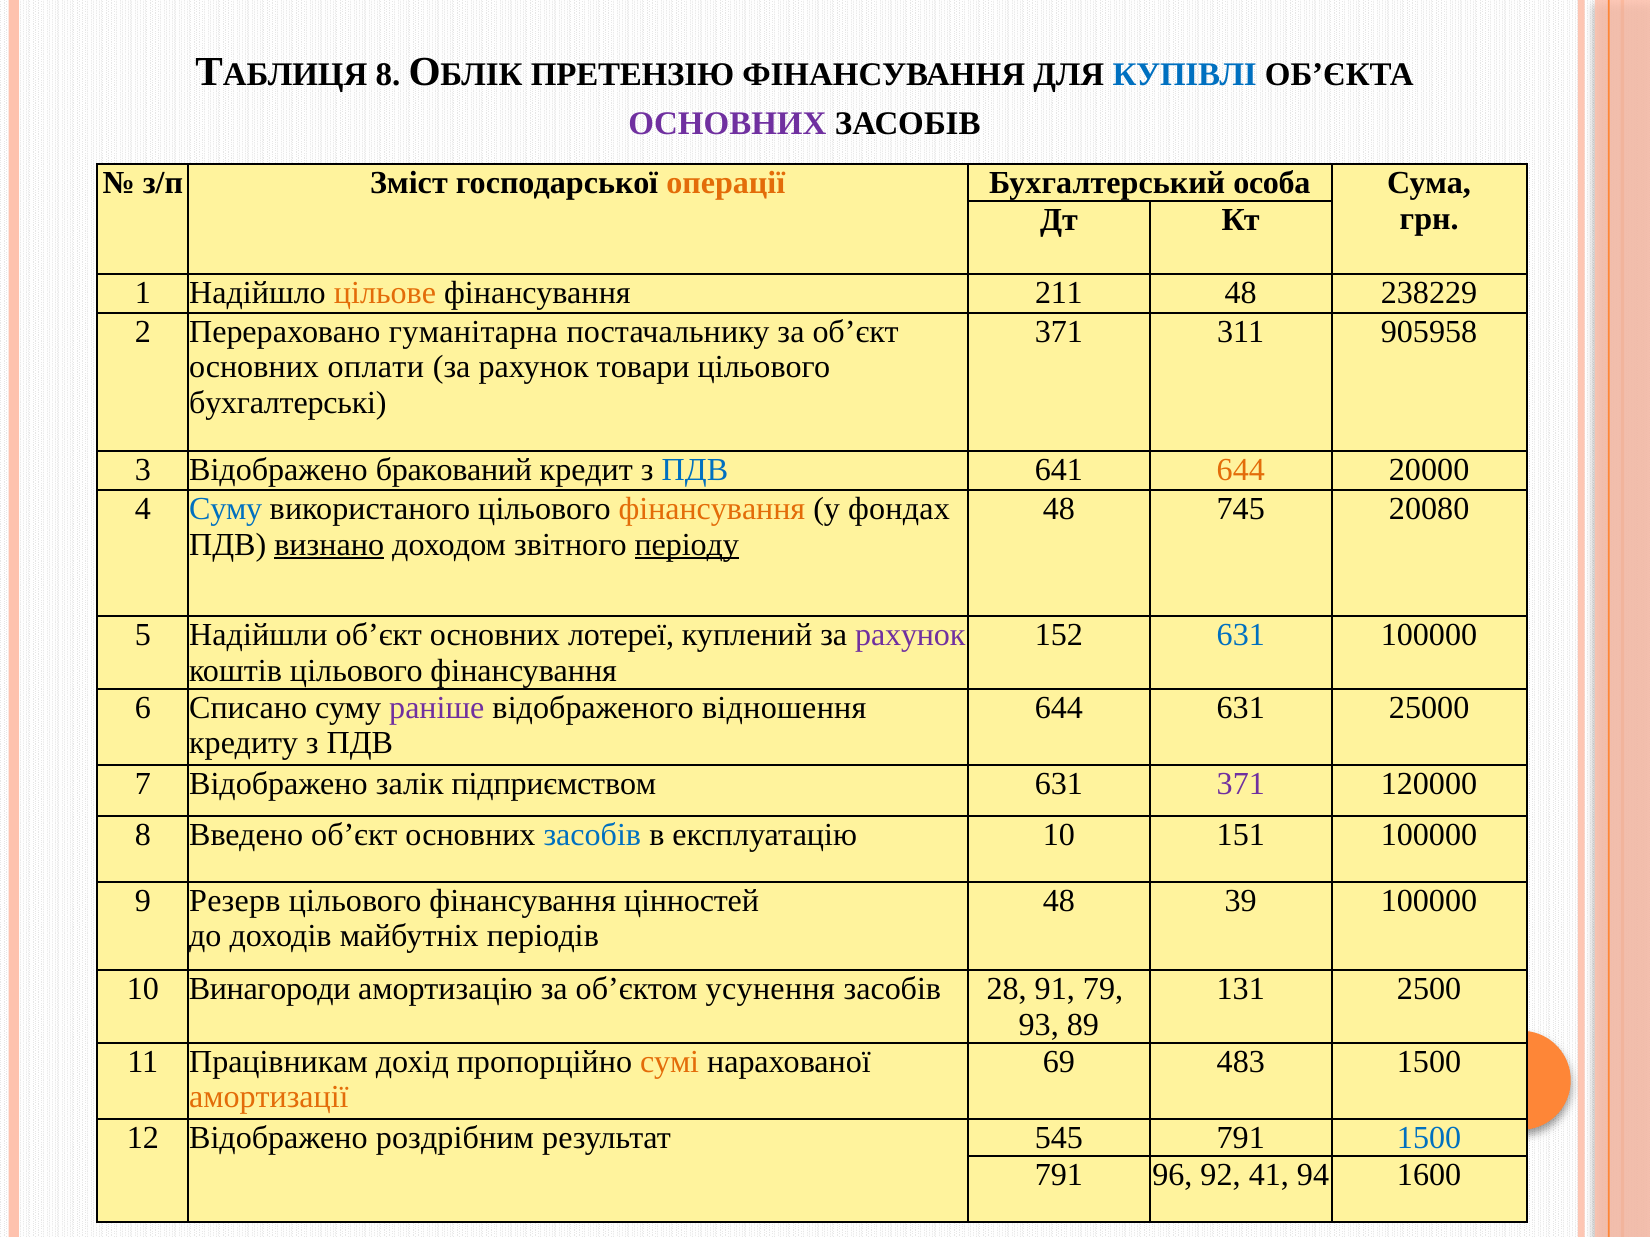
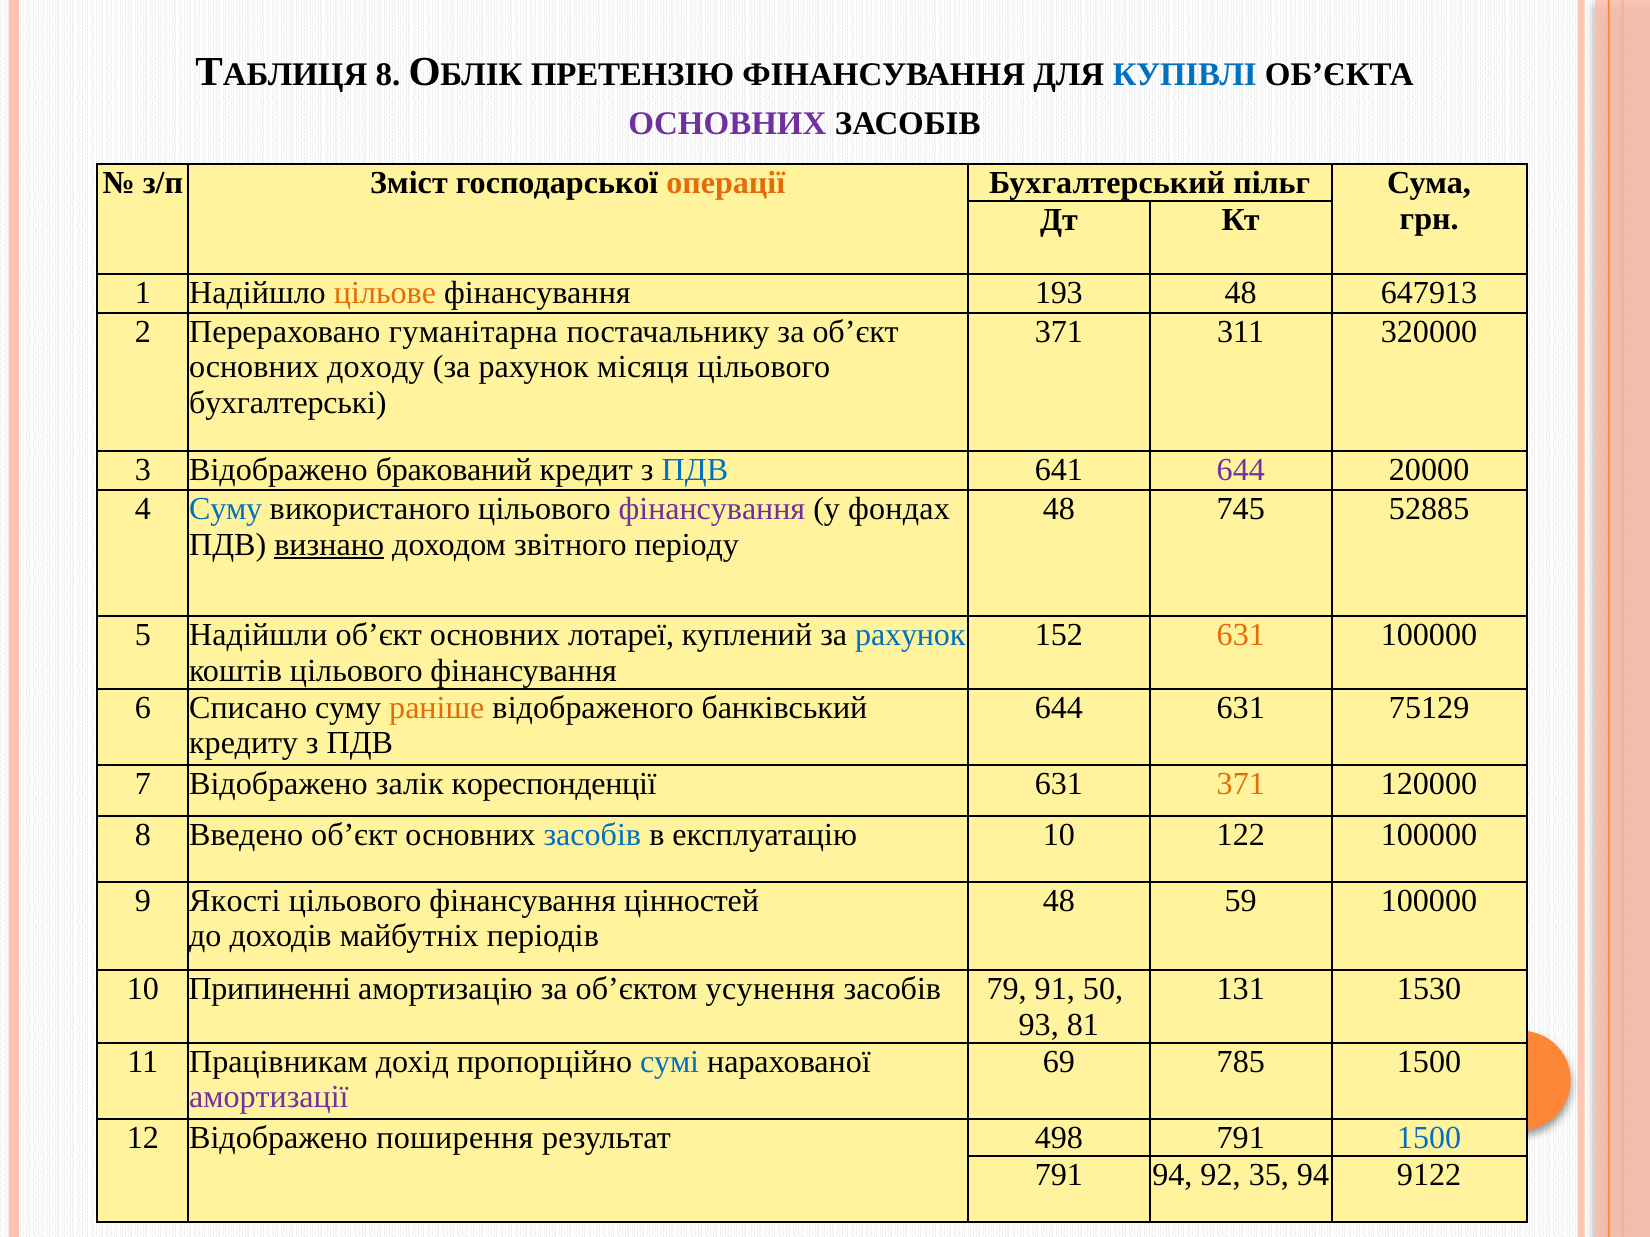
особа: особа -> пільг
211: 211 -> 193
238229: 238229 -> 647913
905958: 905958 -> 320000
оплати: оплати -> доходу
товари: товари -> місяця
644 at (1241, 470) colour: orange -> purple
фінансування at (712, 509) colour: orange -> purple
20080: 20080 -> 52885
періоду underline: present -> none
лотереї: лотереї -> лотареї
рахунок at (910, 635) colour: purple -> blue
631 at (1241, 635) colour: blue -> orange
раніше colour: purple -> orange
відношення: відношення -> банківський
25000: 25000 -> 75129
підприємством: підприємством -> кореспонденції
371 at (1241, 784) colour: purple -> orange
151: 151 -> 122
Резерв: Резерв -> Якості
39: 39 -> 59
Винагороди: Винагороди -> Припиненні
28: 28 -> 79
79: 79 -> 50
2500: 2500 -> 1530
89: 89 -> 81
сумі colour: orange -> blue
483: 483 -> 785
амортизації colour: orange -> purple
роздрібним: роздрібним -> поширення
545: 545 -> 498
791 96: 96 -> 94
41: 41 -> 35
1600: 1600 -> 9122
